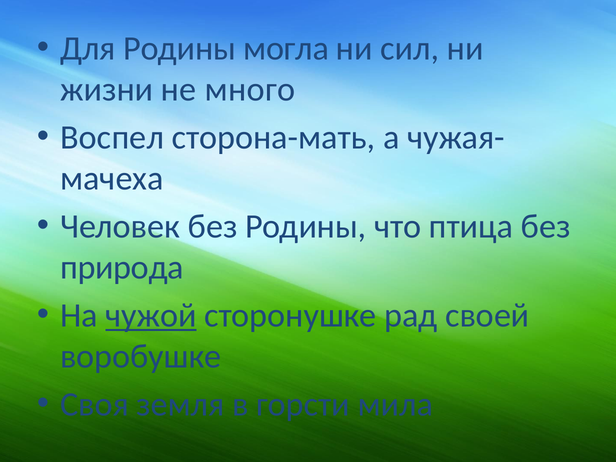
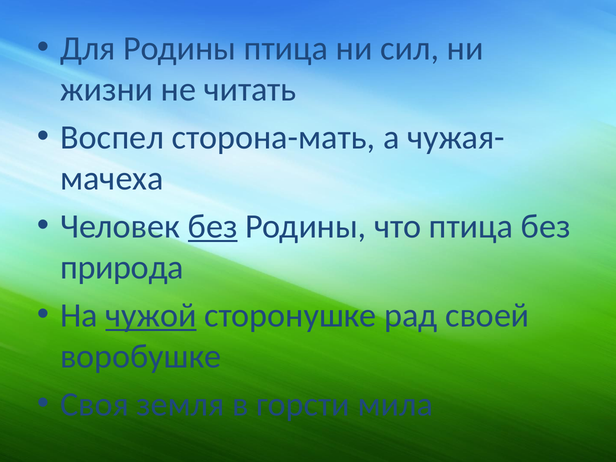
Родины могла: могла -> птица
много: много -> читать
без at (213, 226) underline: none -> present
